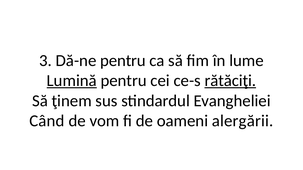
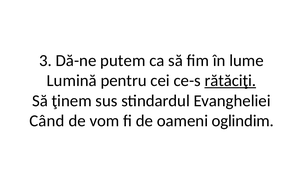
Dă-ne pentru: pentru -> putem
Lumină underline: present -> none
alergării: alergării -> oglindim
